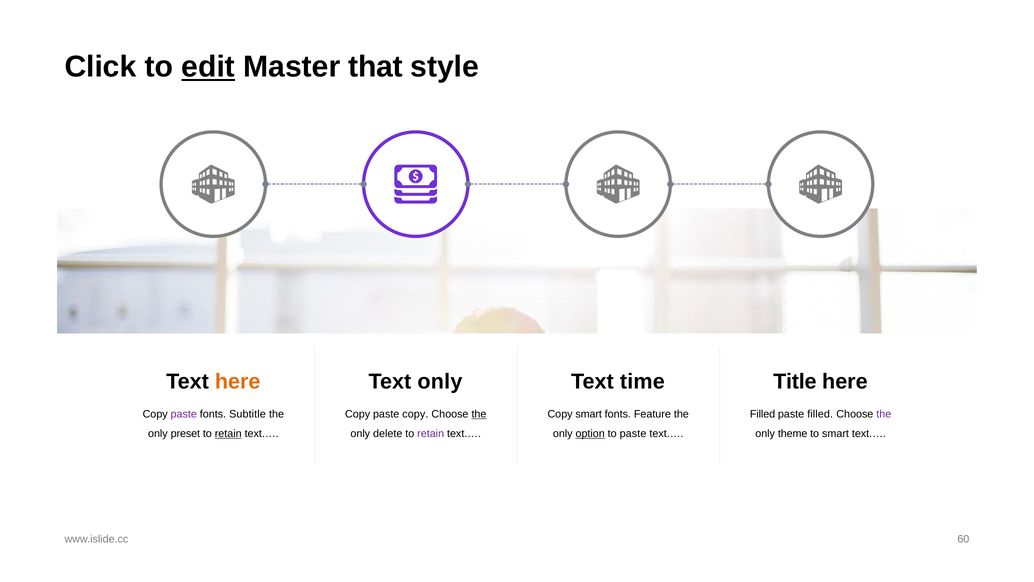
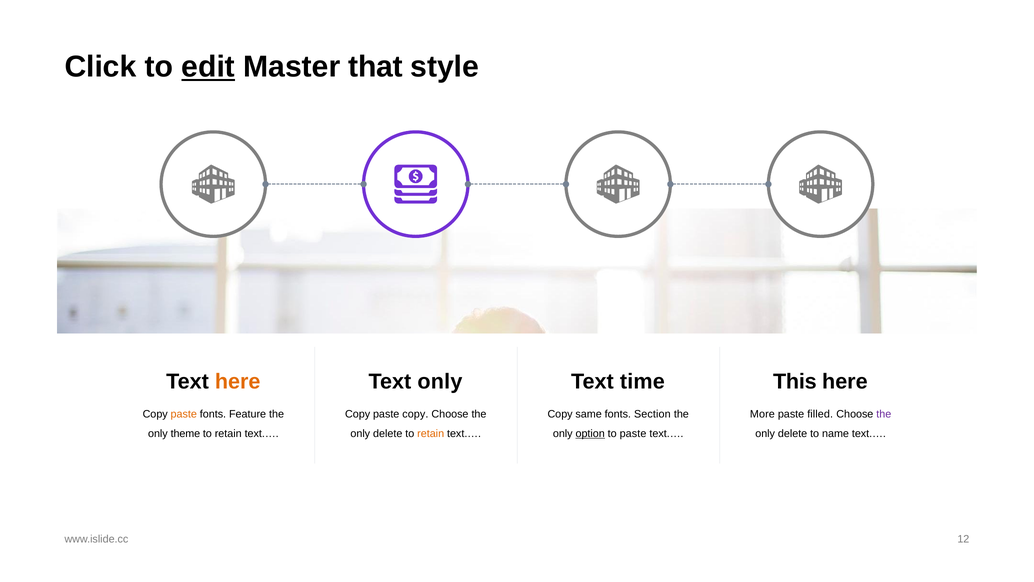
Title: Title -> This
paste at (184, 414) colour: purple -> orange
Subtitle: Subtitle -> Feature
the at (479, 414) underline: present -> none
Copy smart: smart -> same
Feature: Feature -> Section
Filled at (763, 414): Filled -> More
preset: preset -> theme
retain at (228, 433) underline: present -> none
retain at (431, 433) colour: purple -> orange
theme at (793, 433): theme -> delete
to smart: smart -> name
60: 60 -> 12
